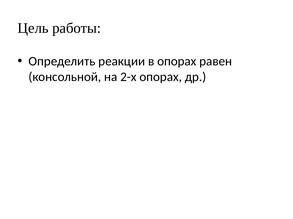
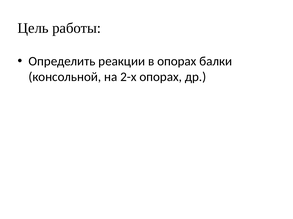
равен: равен -> балки
